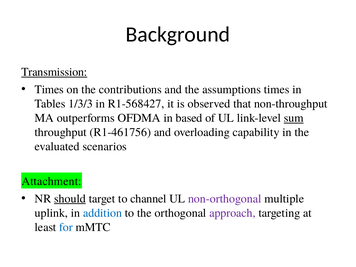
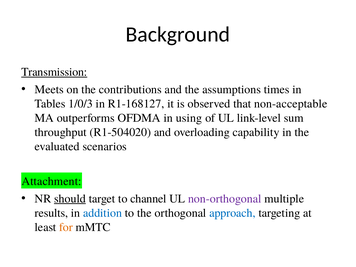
Times at (49, 89): Times -> Meets
1/3/3: 1/3/3 -> 1/0/3
R1-568427: R1-568427 -> R1-168127
non-throughput: non-throughput -> non-acceptable
based: based -> using
sum underline: present -> none
R1-461756: R1-461756 -> R1-504020
uplink: uplink -> results
approach colour: purple -> blue
for colour: blue -> orange
